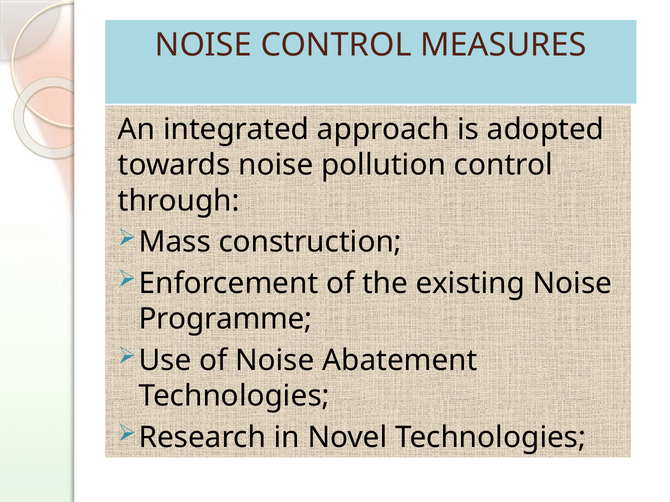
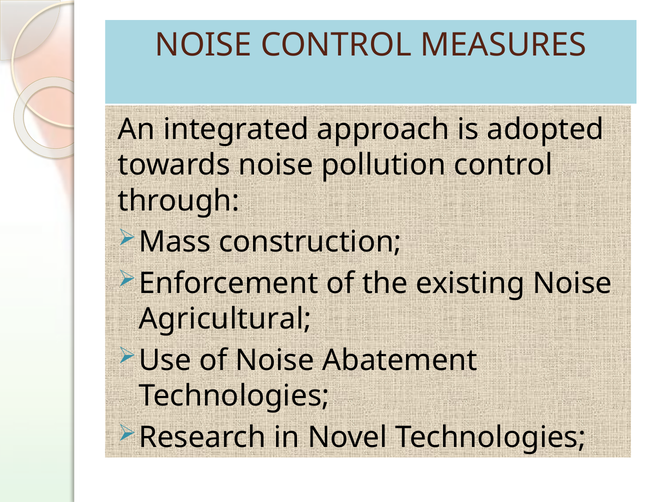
Programme: Programme -> Agricultural
